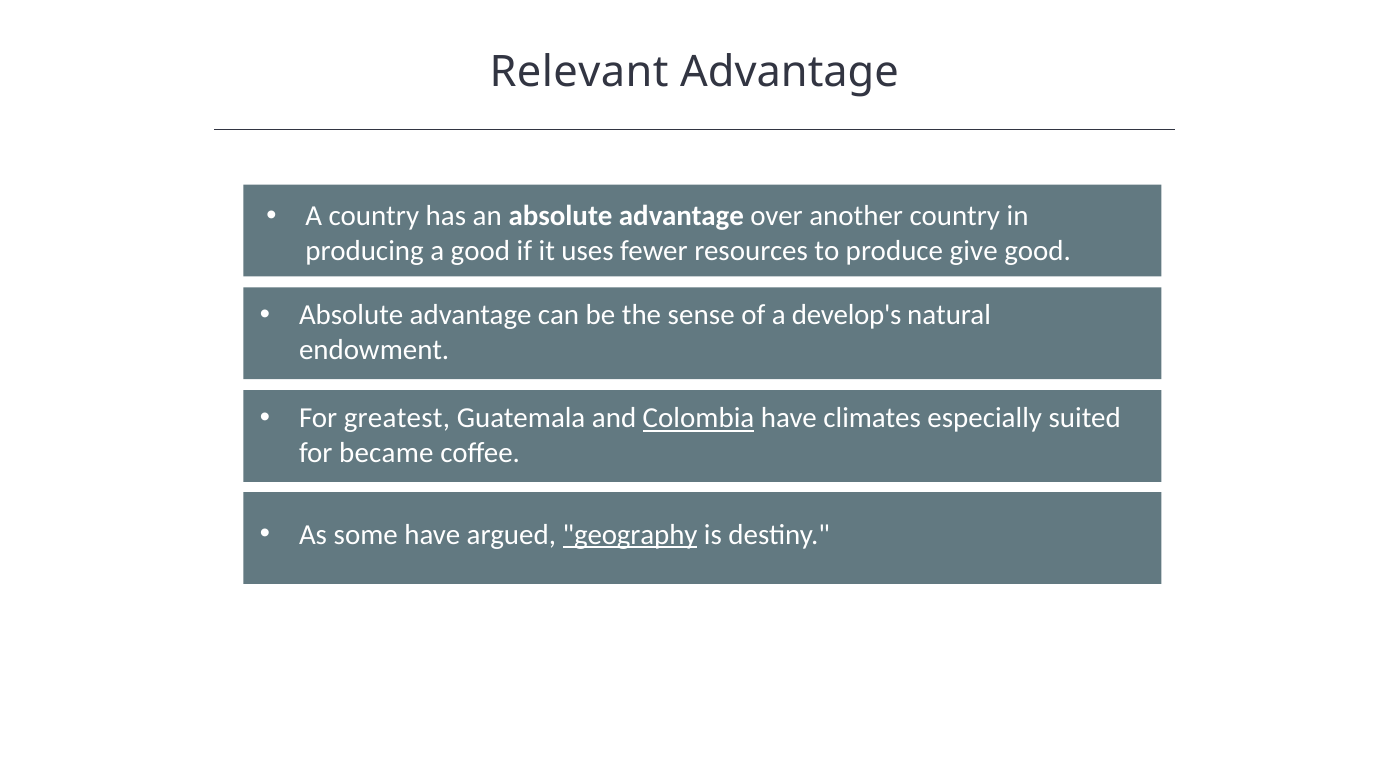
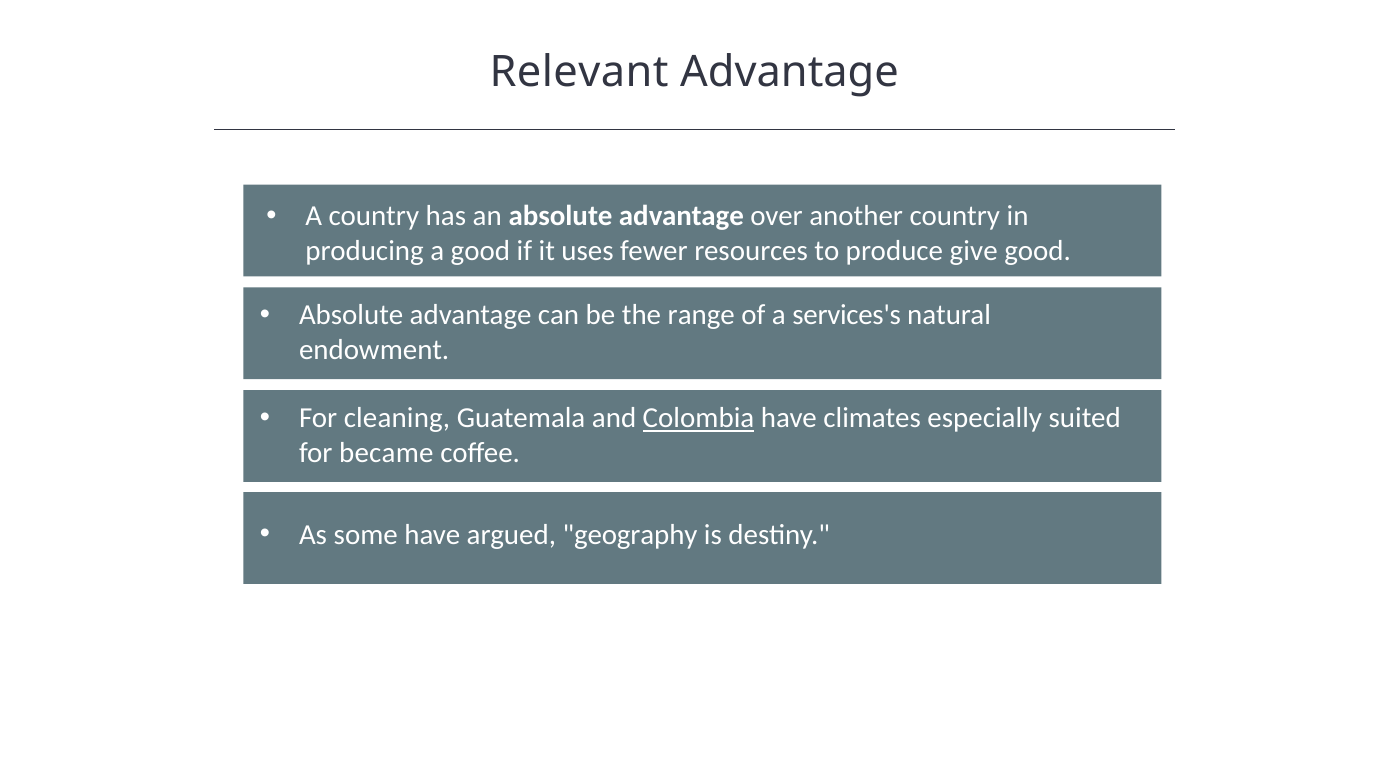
sense: sense -> range
develop's: develop's -> services's
greatest: greatest -> cleaning
geography underline: present -> none
